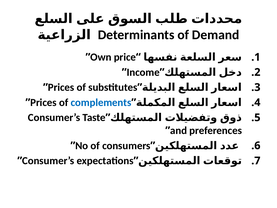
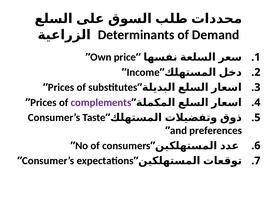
complements colour: blue -> purple
